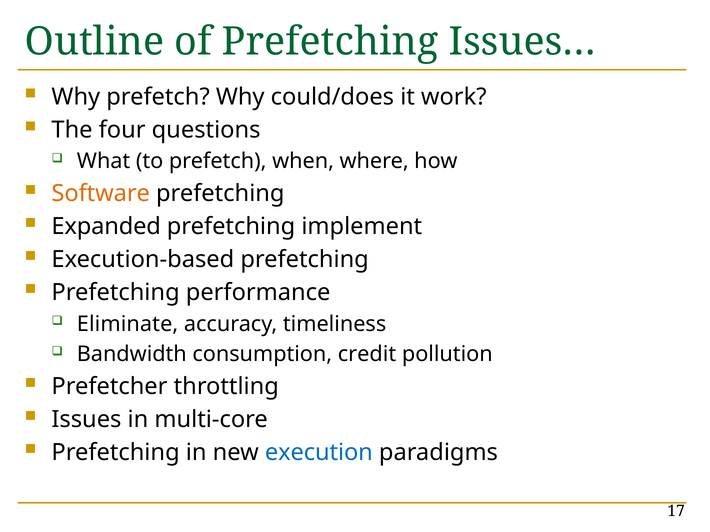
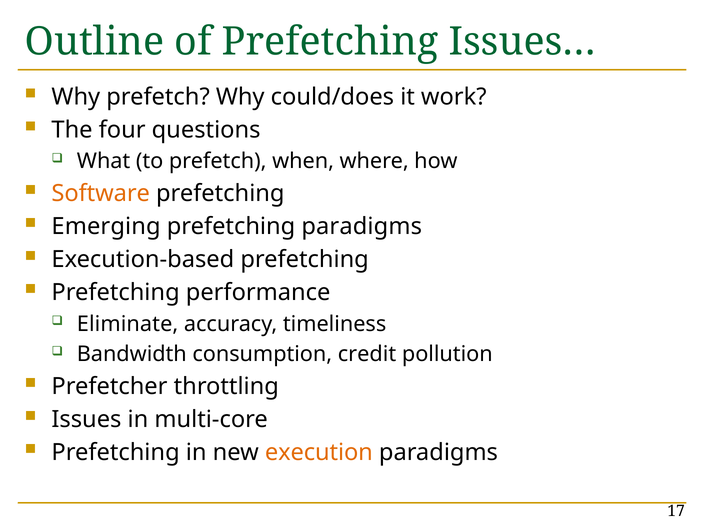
Expanded: Expanded -> Emerging
prefetching implement: implement -> paradigms
execution colour: blue -> orange
